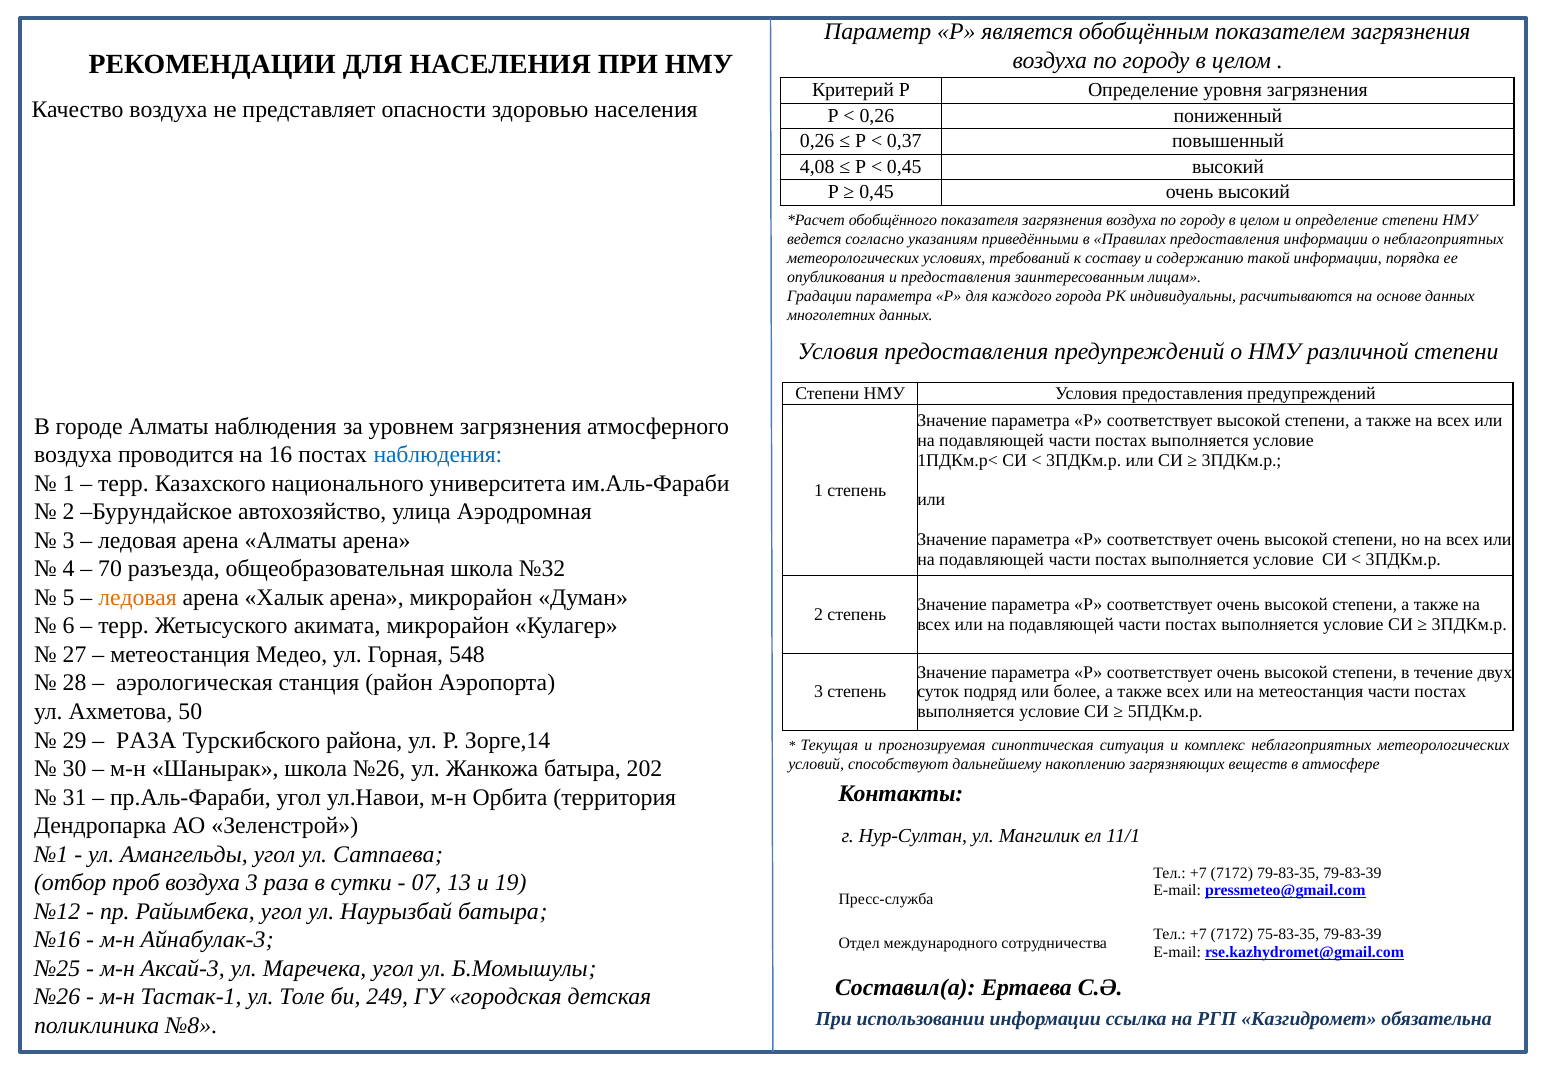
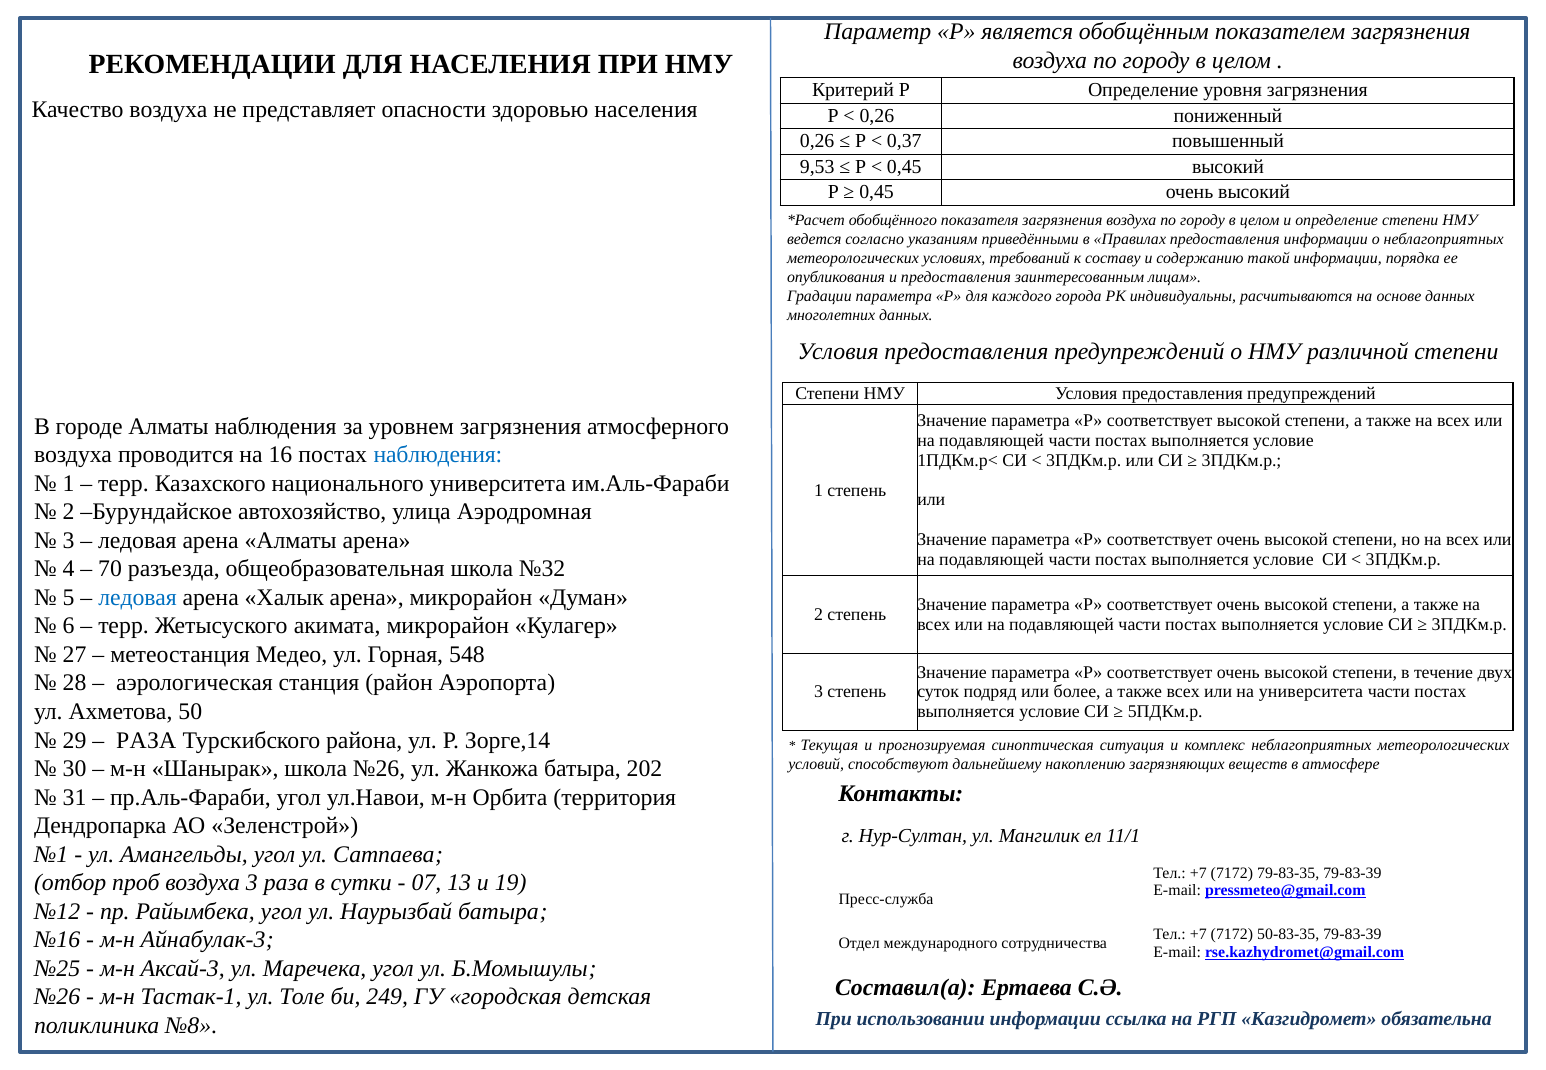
4,08: 4,08 -> 9,53
ледовая at (138, 598) colour: orange -> blue
на метеостанция: метеостанция -> университета
75-83-35: 75-83-35 -> 50-83-35
